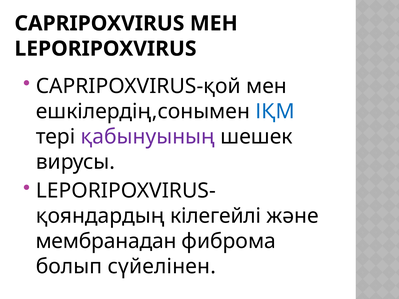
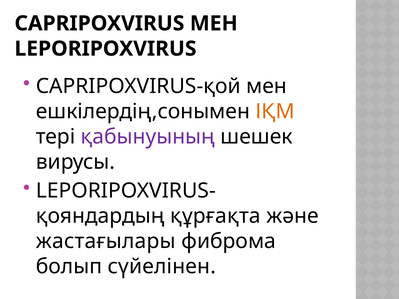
ІҚМ colour: blue -> orange
кілегейлі: кілегейлі -> құрғақта
мембранадан: мембранадан -> жастағылары
